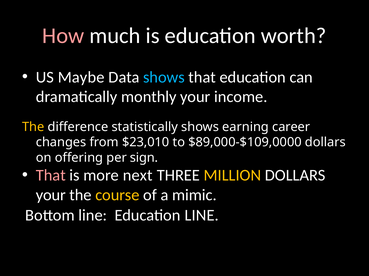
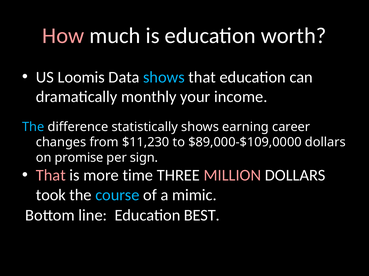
Maybe: Maybe -> Loomis
The at (33, 127) colour: yellow -> light blue
$23,010: $23,010 -> $11,230
offering: offering -> promise
next: next -> time
MILLION colour: yellow -> pink
your at (51, 196): your -> took
course colour: yellow -> light blue
Education LINE: LINE -> BEST
